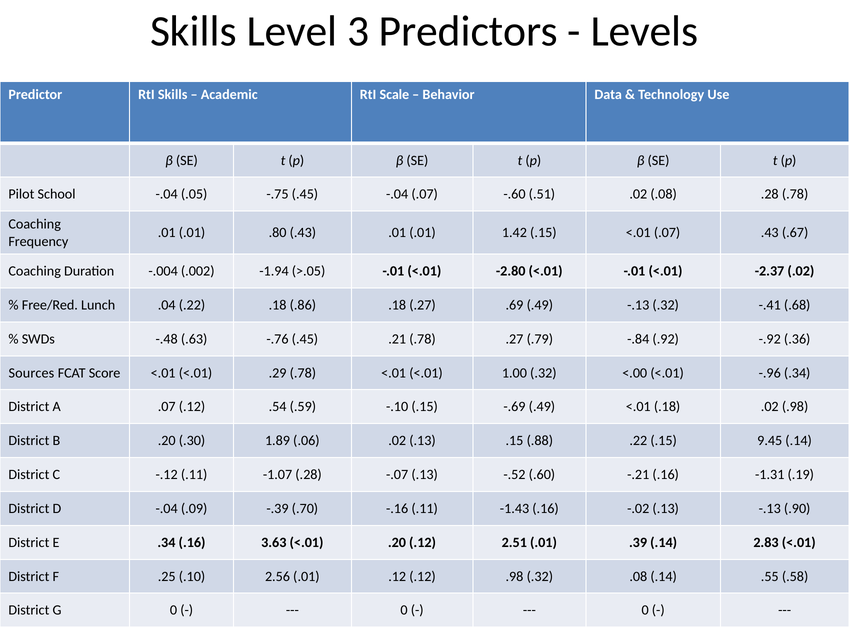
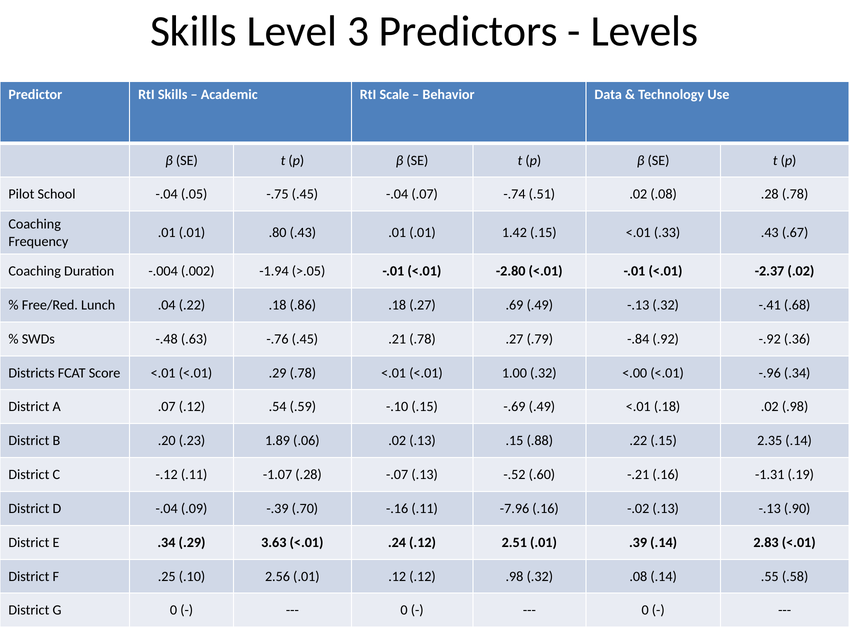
-.60: -.60 -> -.74
<.01 .07: .07 -> .33
Sources: Sources -> Districts
.30: .30 -> .23
9.45: 9.45 -> 2.35
-1.43: -1.43 -> -7.96
.34 .16: .16 -> .29
<.01 .20: .20 -> .24
